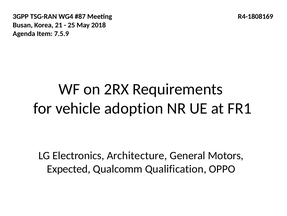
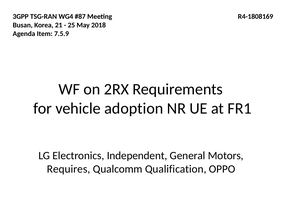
Architecture: Architecture -> Independent
Expected: Expected -> Requires
